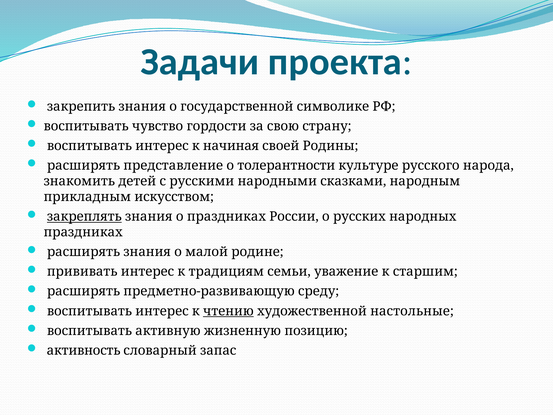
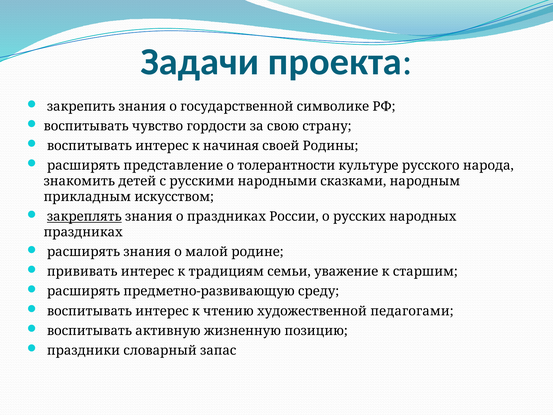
чтению underline: present -> none
настольные: настольные -> педагогами
активность: активность -> праздники
